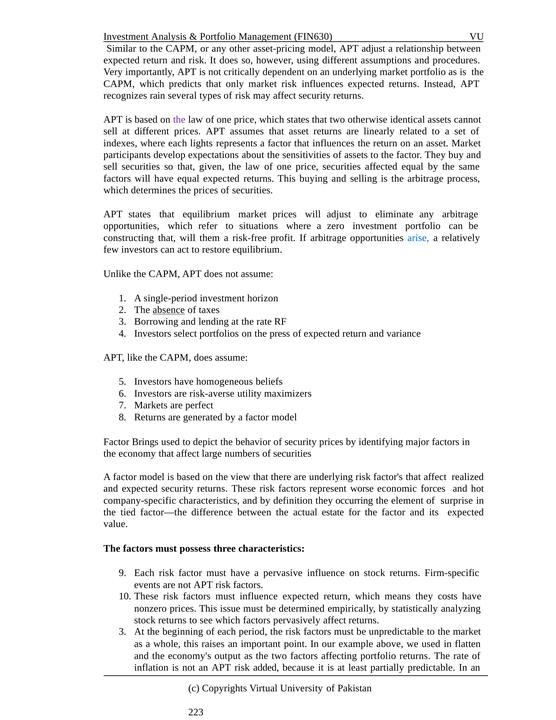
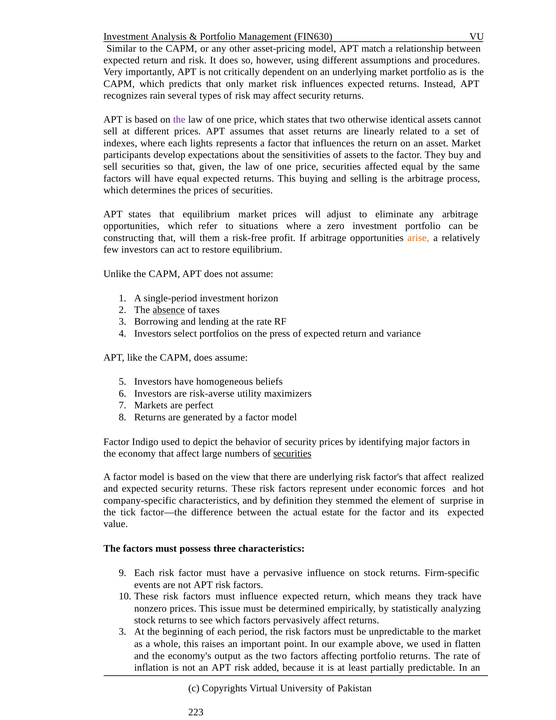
APT adjust: adjust -> match
arise colour: blue -> orange
Brings: Brings -> Indigo
securities at (292, 453) underline: none -> present
worse: worse -> under
occurring: occurring -> stemmed
tied: tied -> tick
costs: costs -> track
